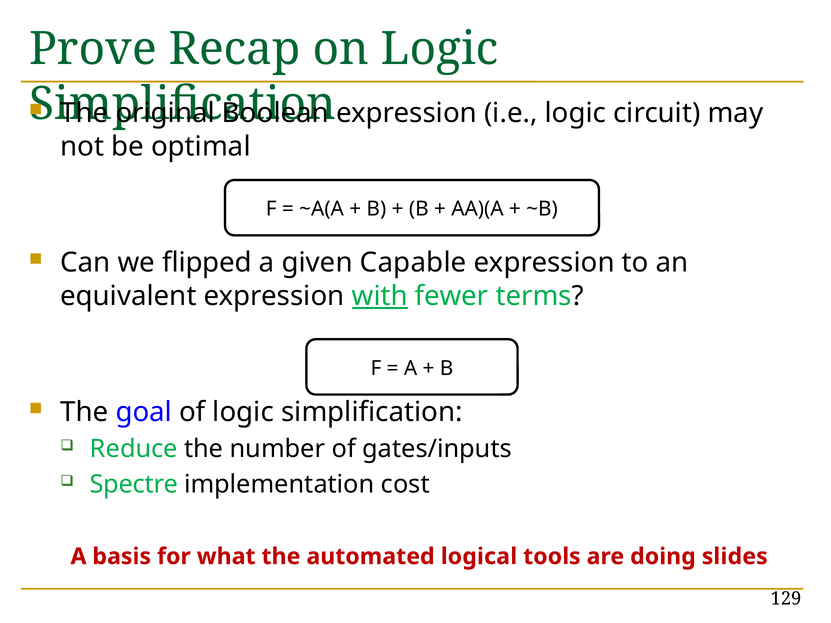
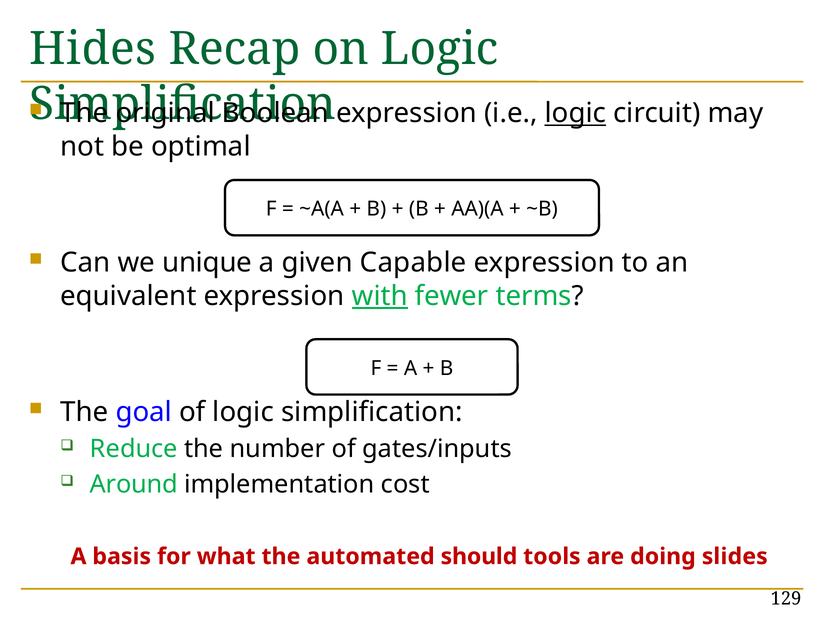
Prove: Prove -> Hides
logic at (575, 113) underline: none -> present
flipped: flipped -> unique
Spectre: Spectre -> Around
logical: logical -> should
